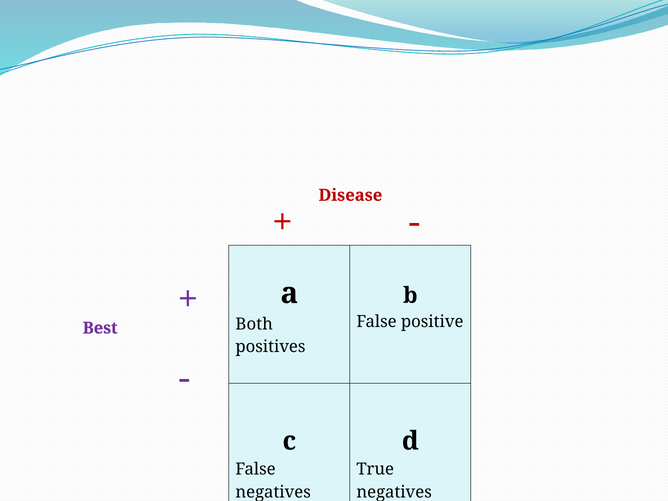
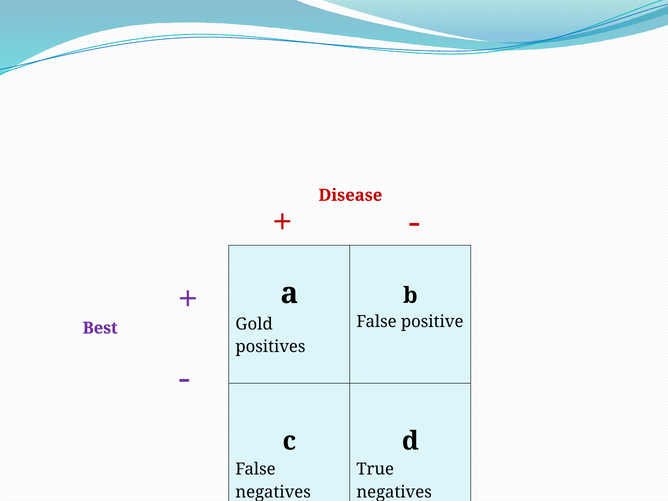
Both: Both -> Gold
